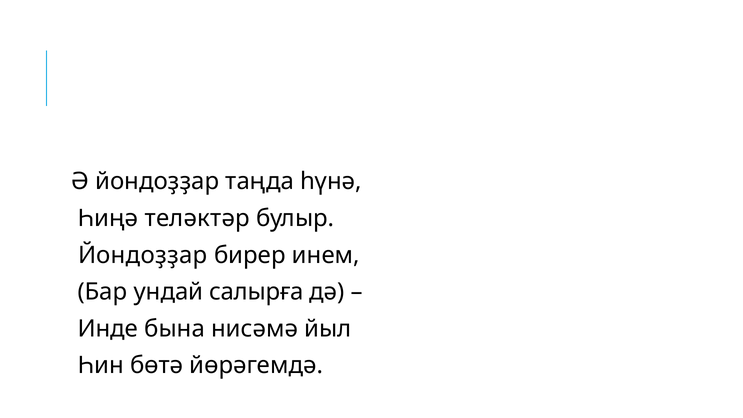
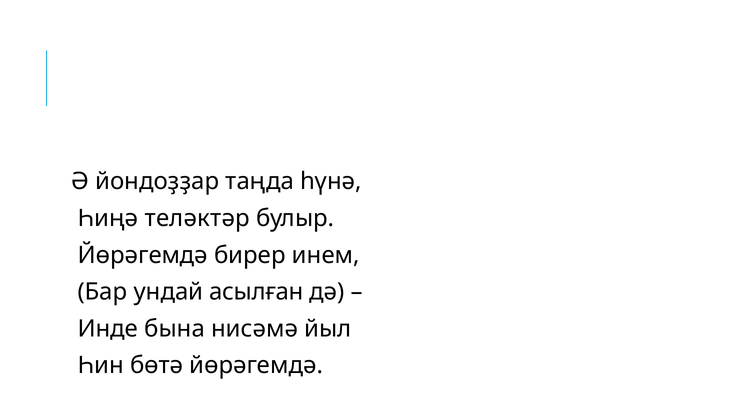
Йондоҙҙар at (143, 255): Йондоҙҙар -> Йөрәгемдә
салырға: салырға -> асылған
